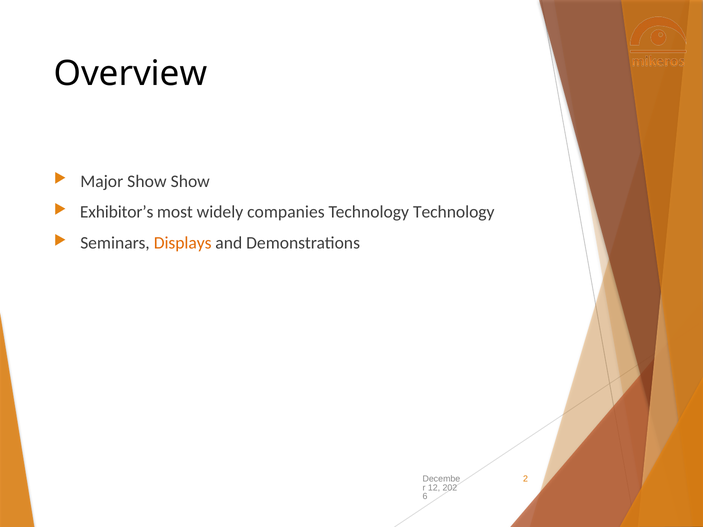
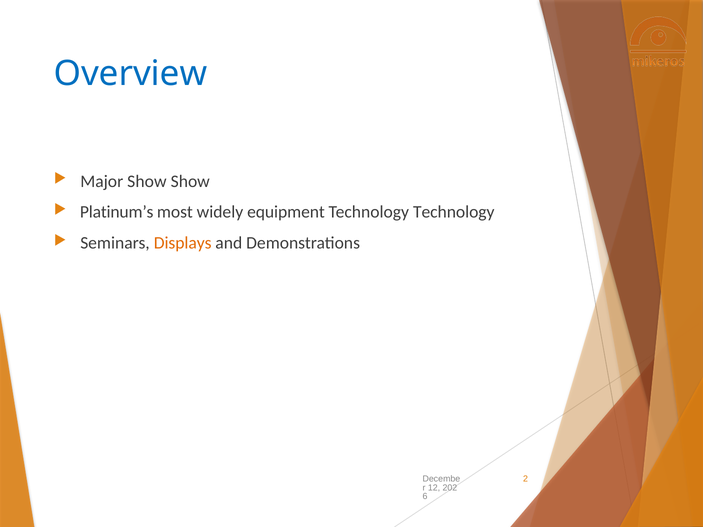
Overview colour: black -> blue
Exhibitor’s: Exhibitor’s -> Platinum’s
companies: companies -> equipment
